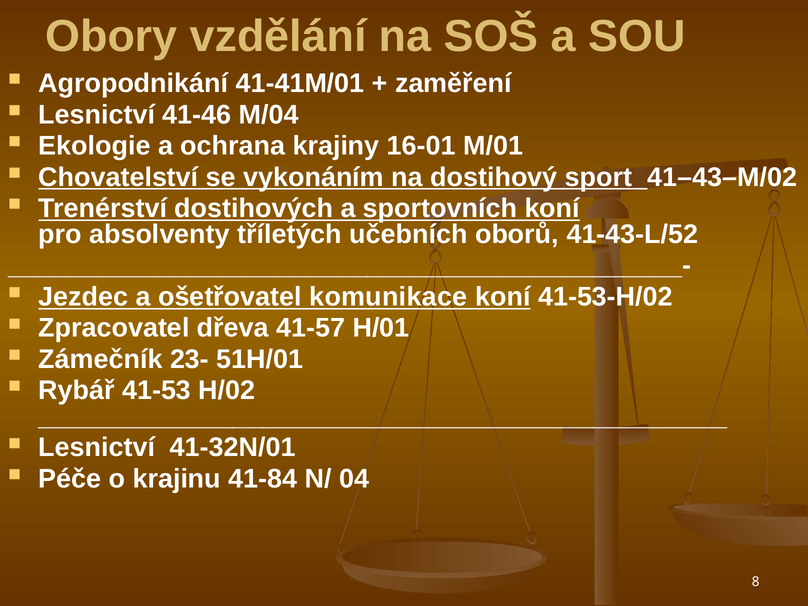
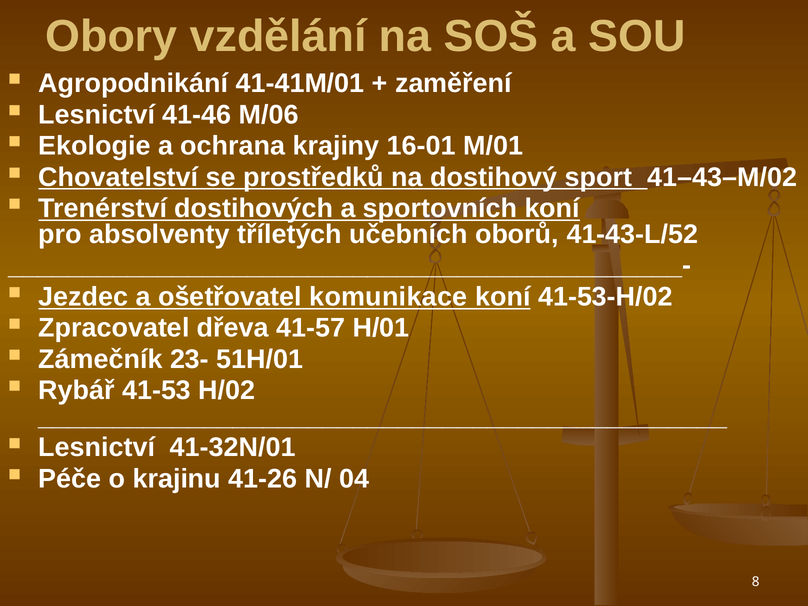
M/04: M/04 -> M/06
vykonáním: vykonáním -> prostředků
41-84: 41-84 -> 41-26
